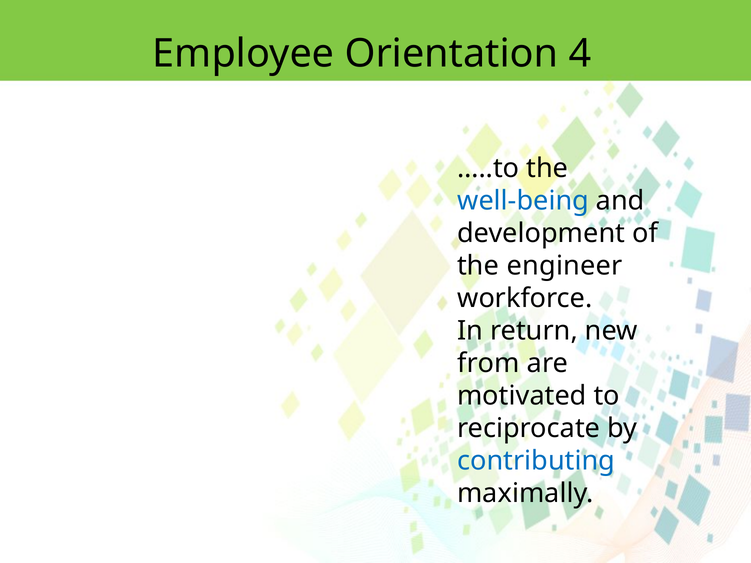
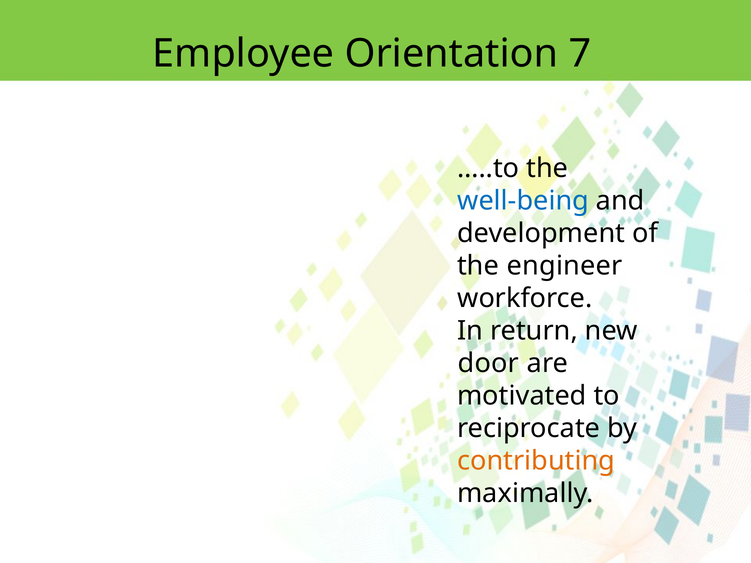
4: 4 -> 7
from: from -> door
contributing colour: blue -> orange
